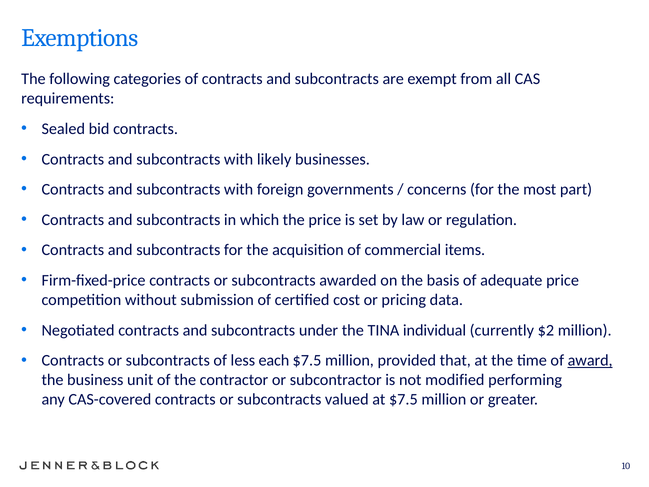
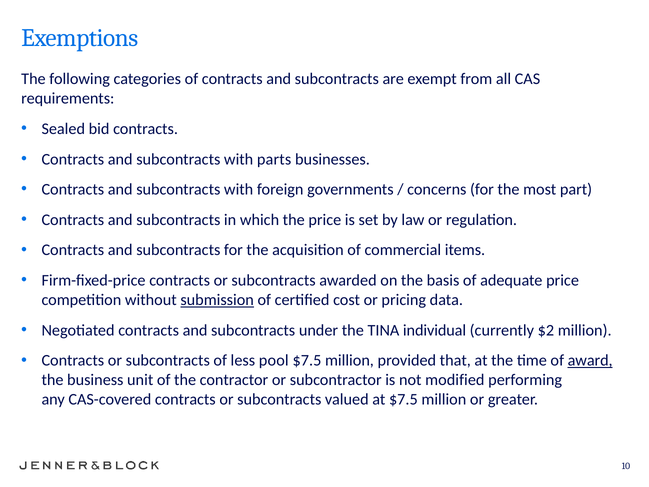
likely: likely -> parts
submission underline: none -> present
each: each -> pool
